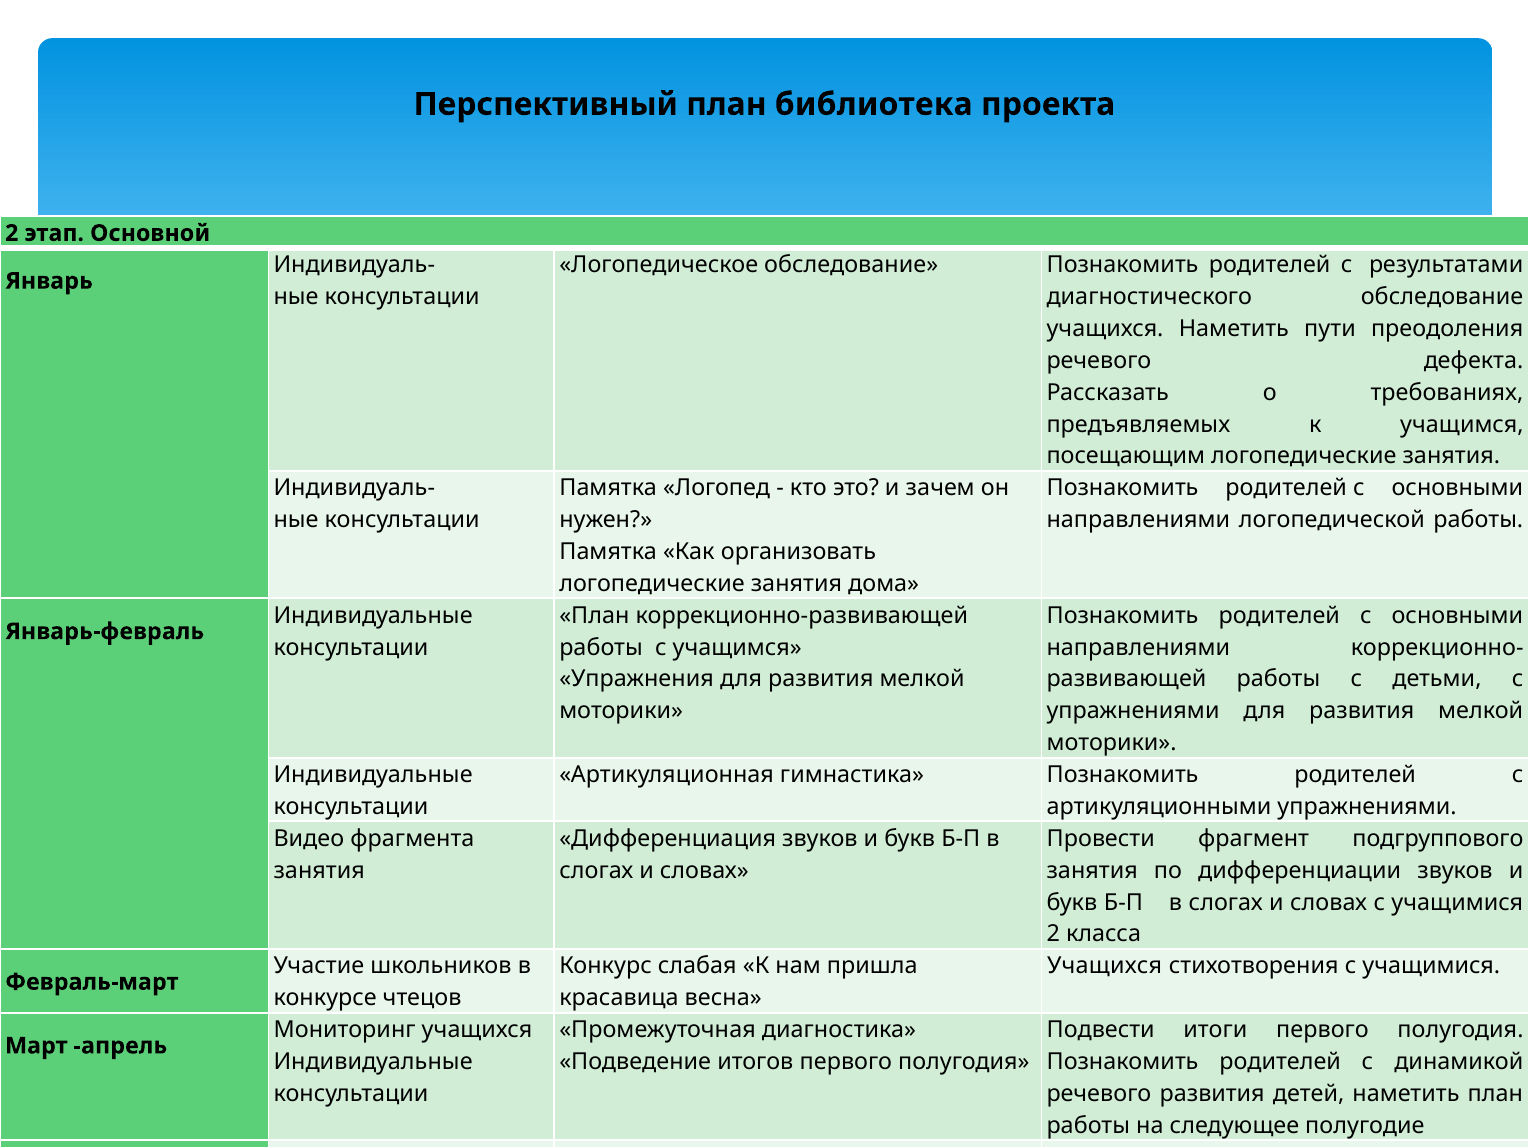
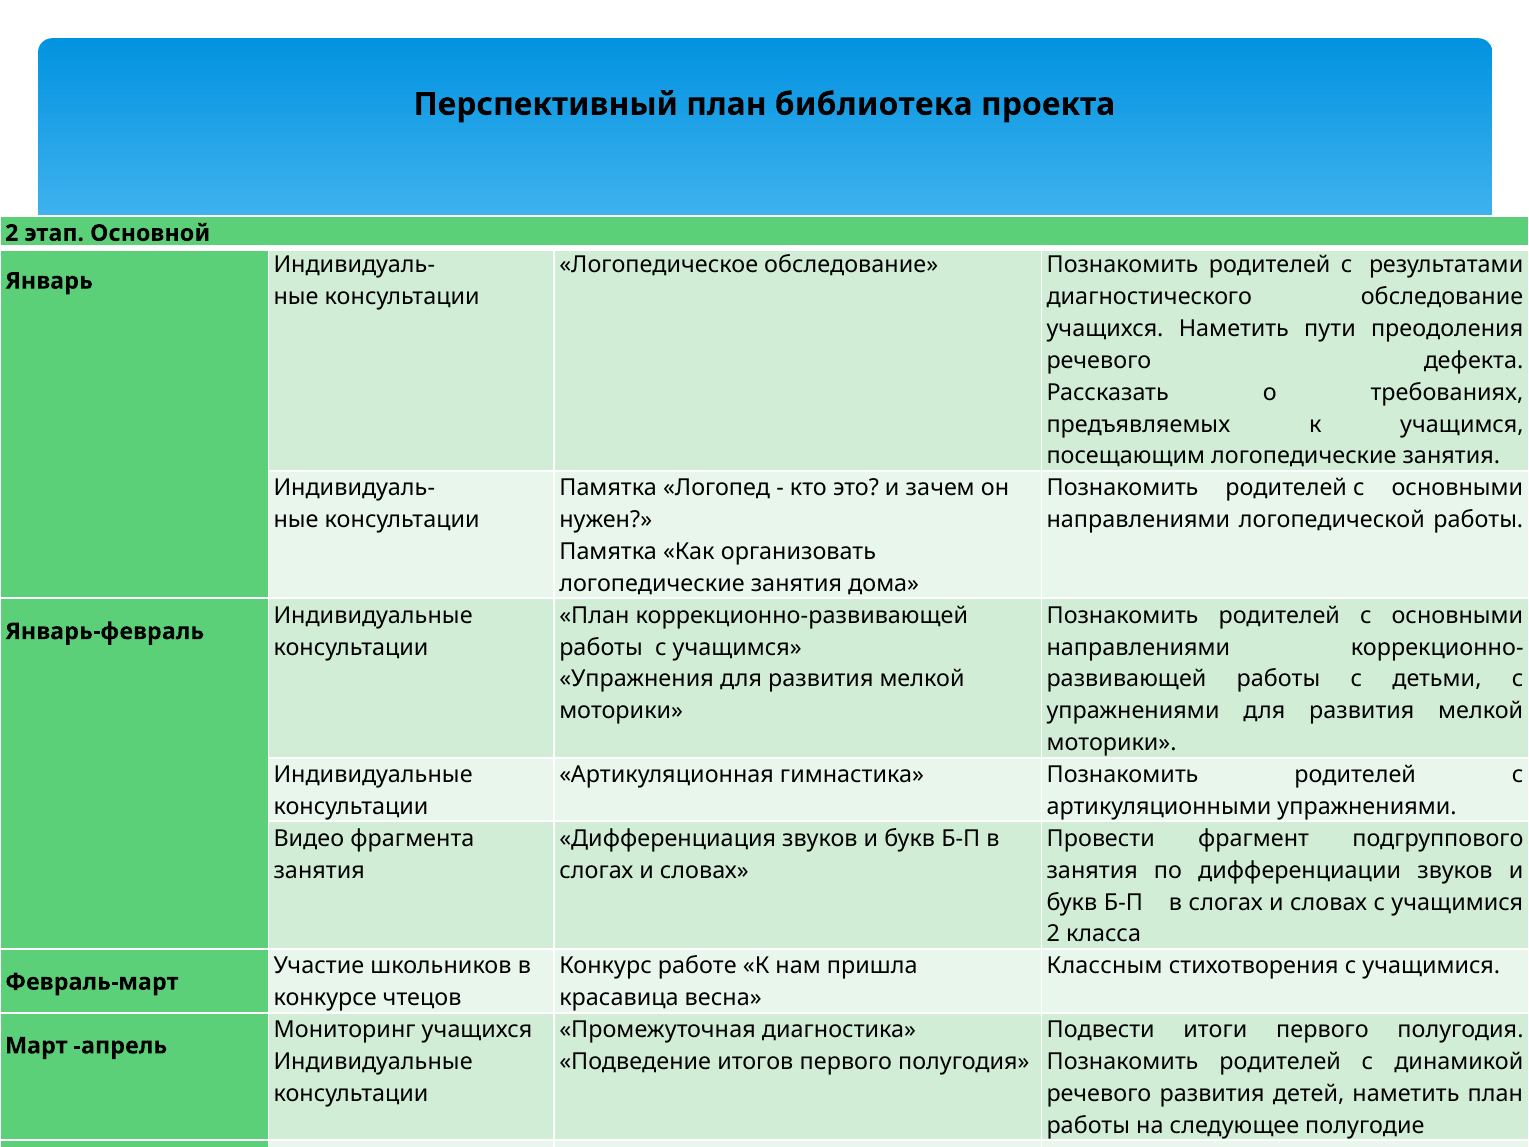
слабая: слабая -> работе
Учащихся at (1105, 966): Учащихся -> Классным
